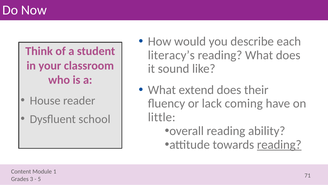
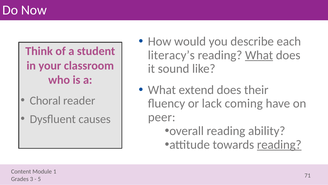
What at (259, 55) underline: none -> present
House: House -> Choral
little: little -> peer
school: school -> causes
